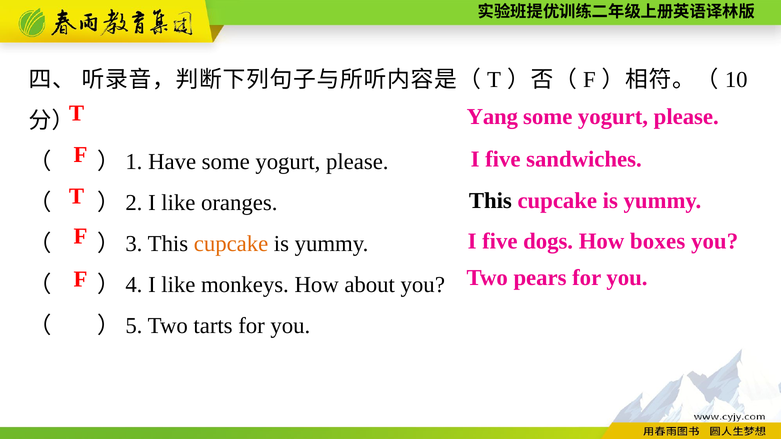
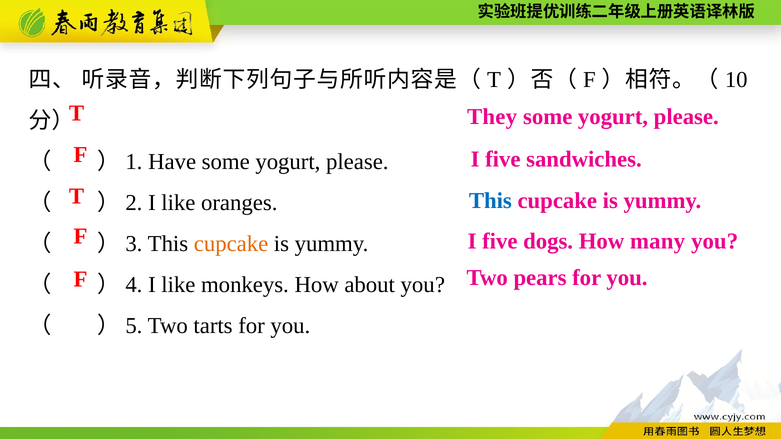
Yang: Yang -> They
This at (490, 201) colour: black -> blue
boxes: boxes -> many
